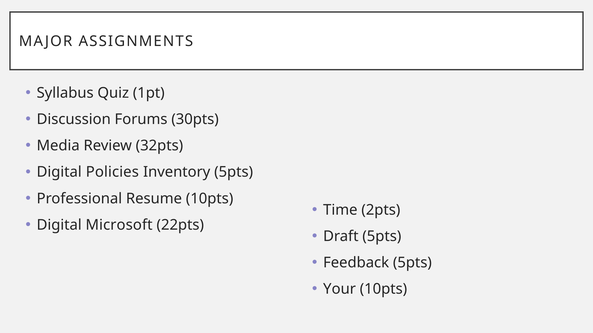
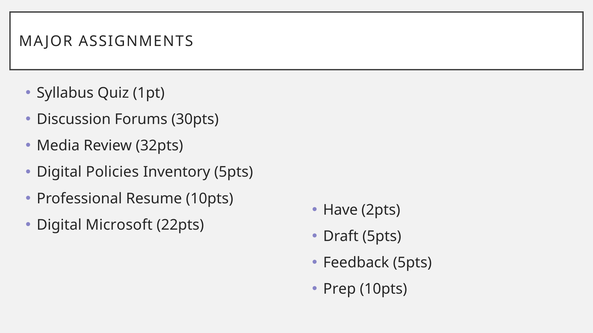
Time: Time -> Have
Your: Your -> Prep
